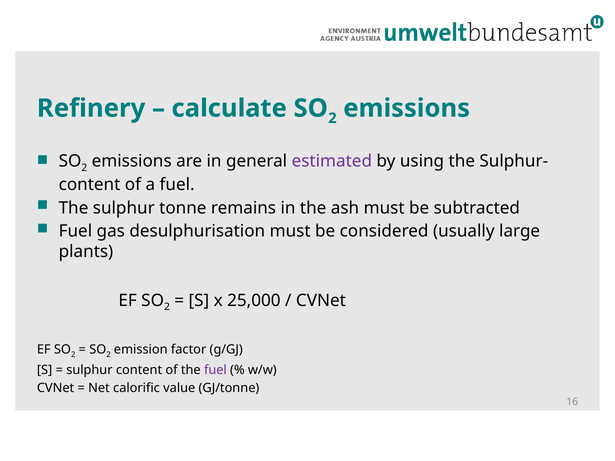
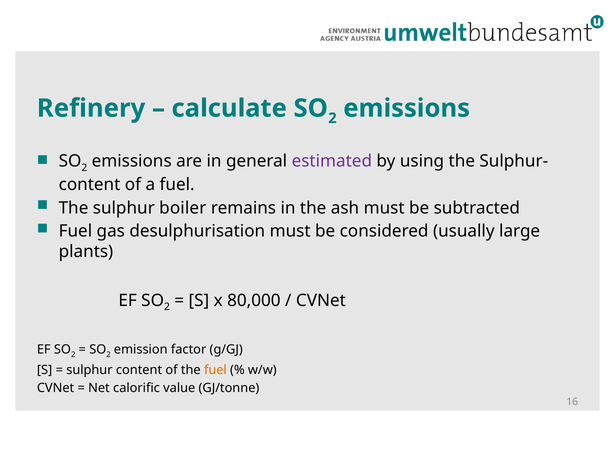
tonne: tonne -> boiler
25,000: 25,000 -> 80,000
fuel at (215, 370) colour: purple -> orange
